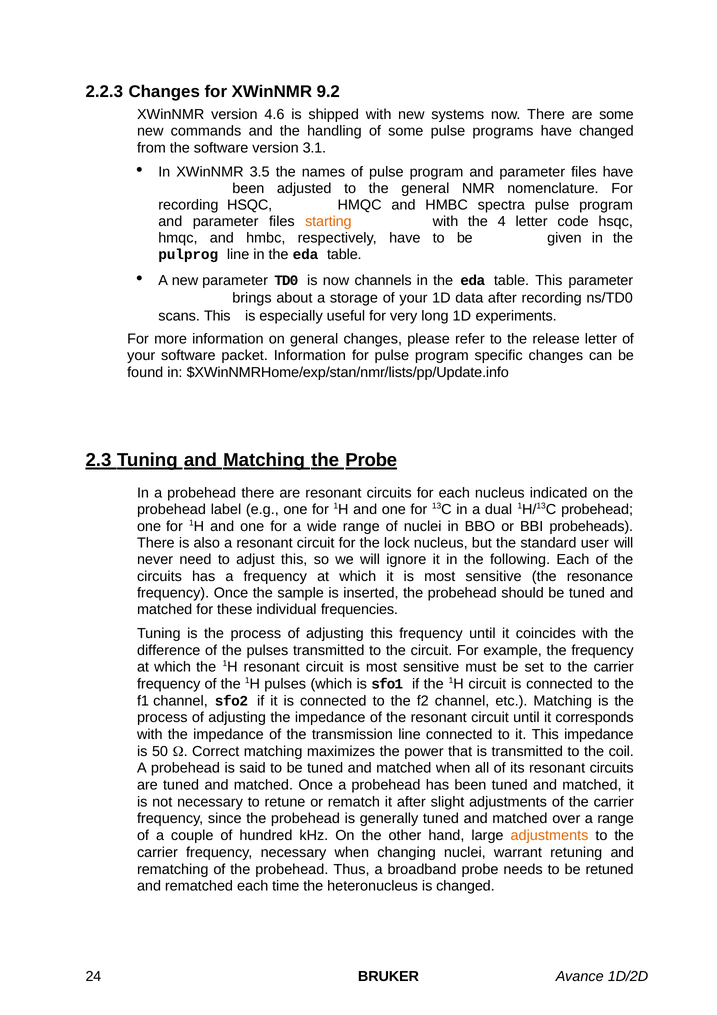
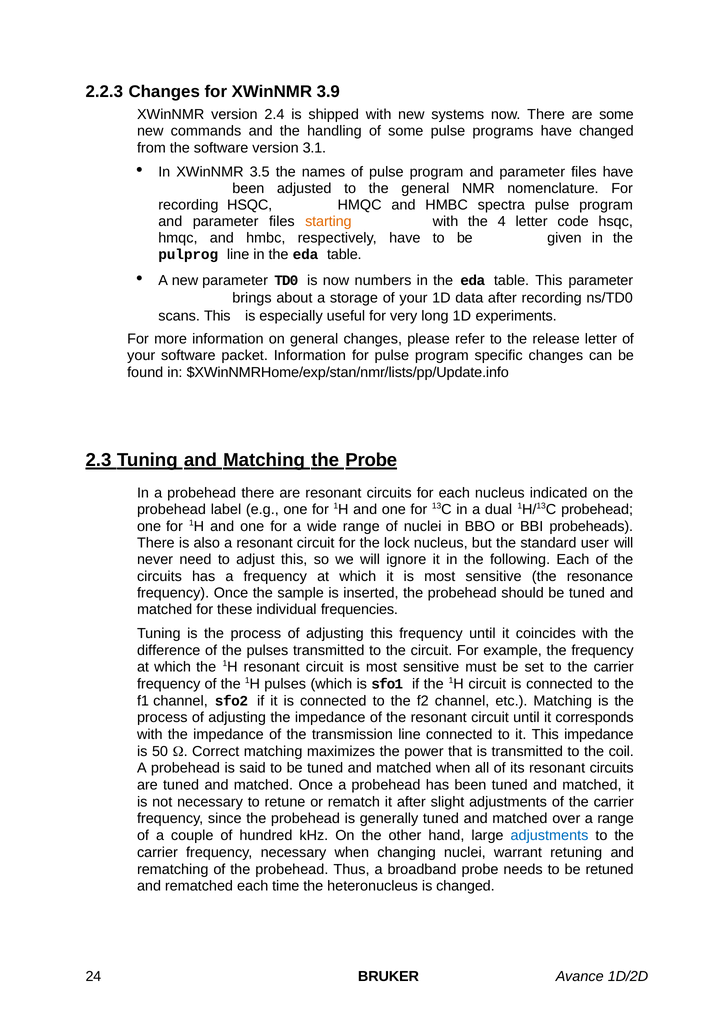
9.2: 9.2 -> 3.9
4.6: 4.6 -> 2.4
channels: channels -> numbers
adjustments at (549, 835) colour: orange -> blue
